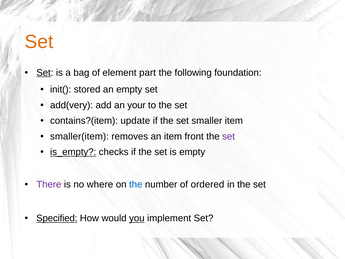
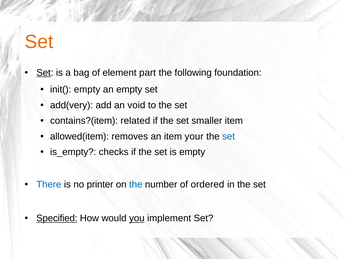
init( stored: stored -> empty
your: your -> void
update: update -> related
smaller(item: smaller(item -> allowed(item
front: front -> your
set at (229, 136) colour: purple -> blue
is_empty underline: present -> none
There colour: purple -> blue
where: where -> printer
